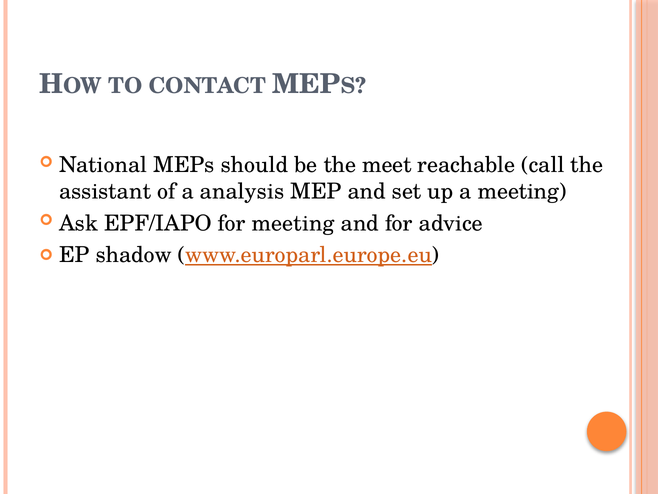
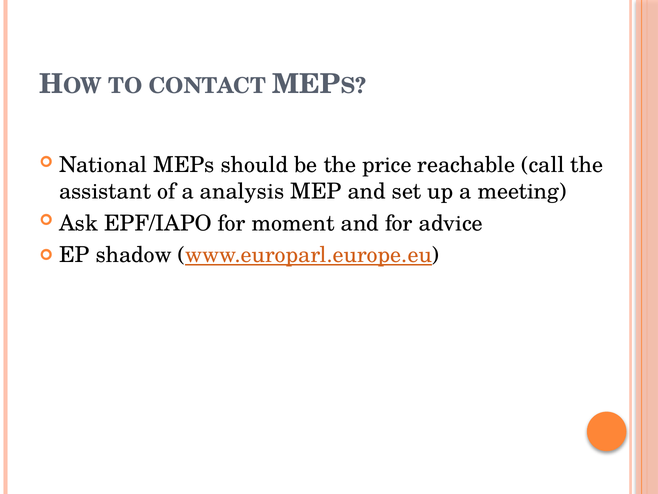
meet: meet -> price
for meeting: meeting -> moment
